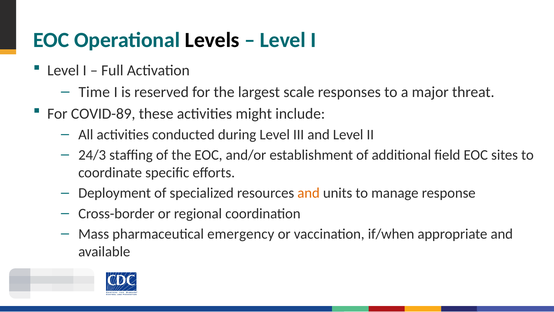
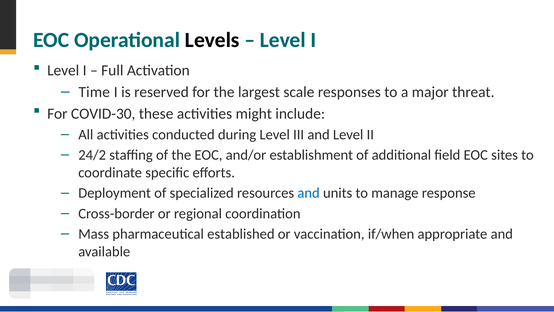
COVID-89: COVID-89 -> COVID-30
24/3: 24/3 -> 24/2
and at (309, 193) colour: orange -> blue
emergency: emergency -> established
